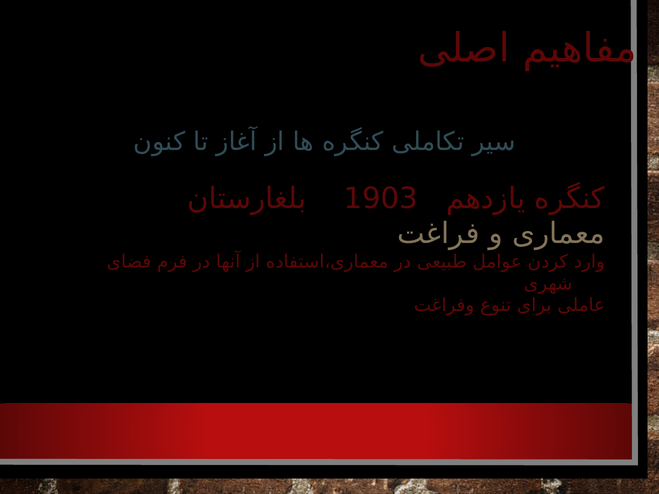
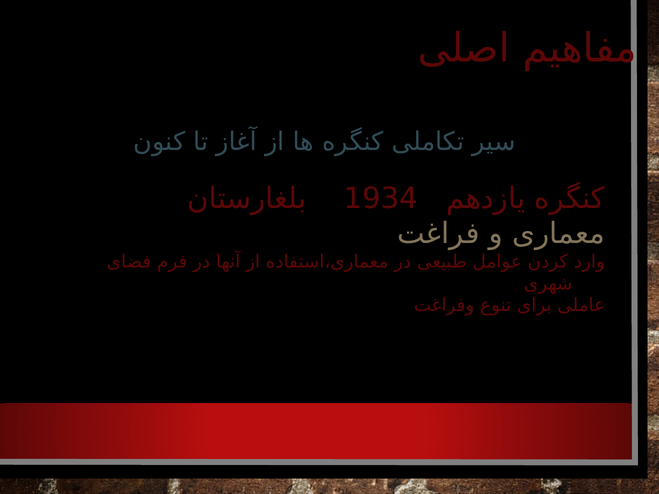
1903: 1903 -> 1934
